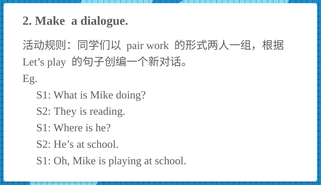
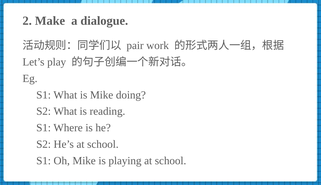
S2 They: They -> What
